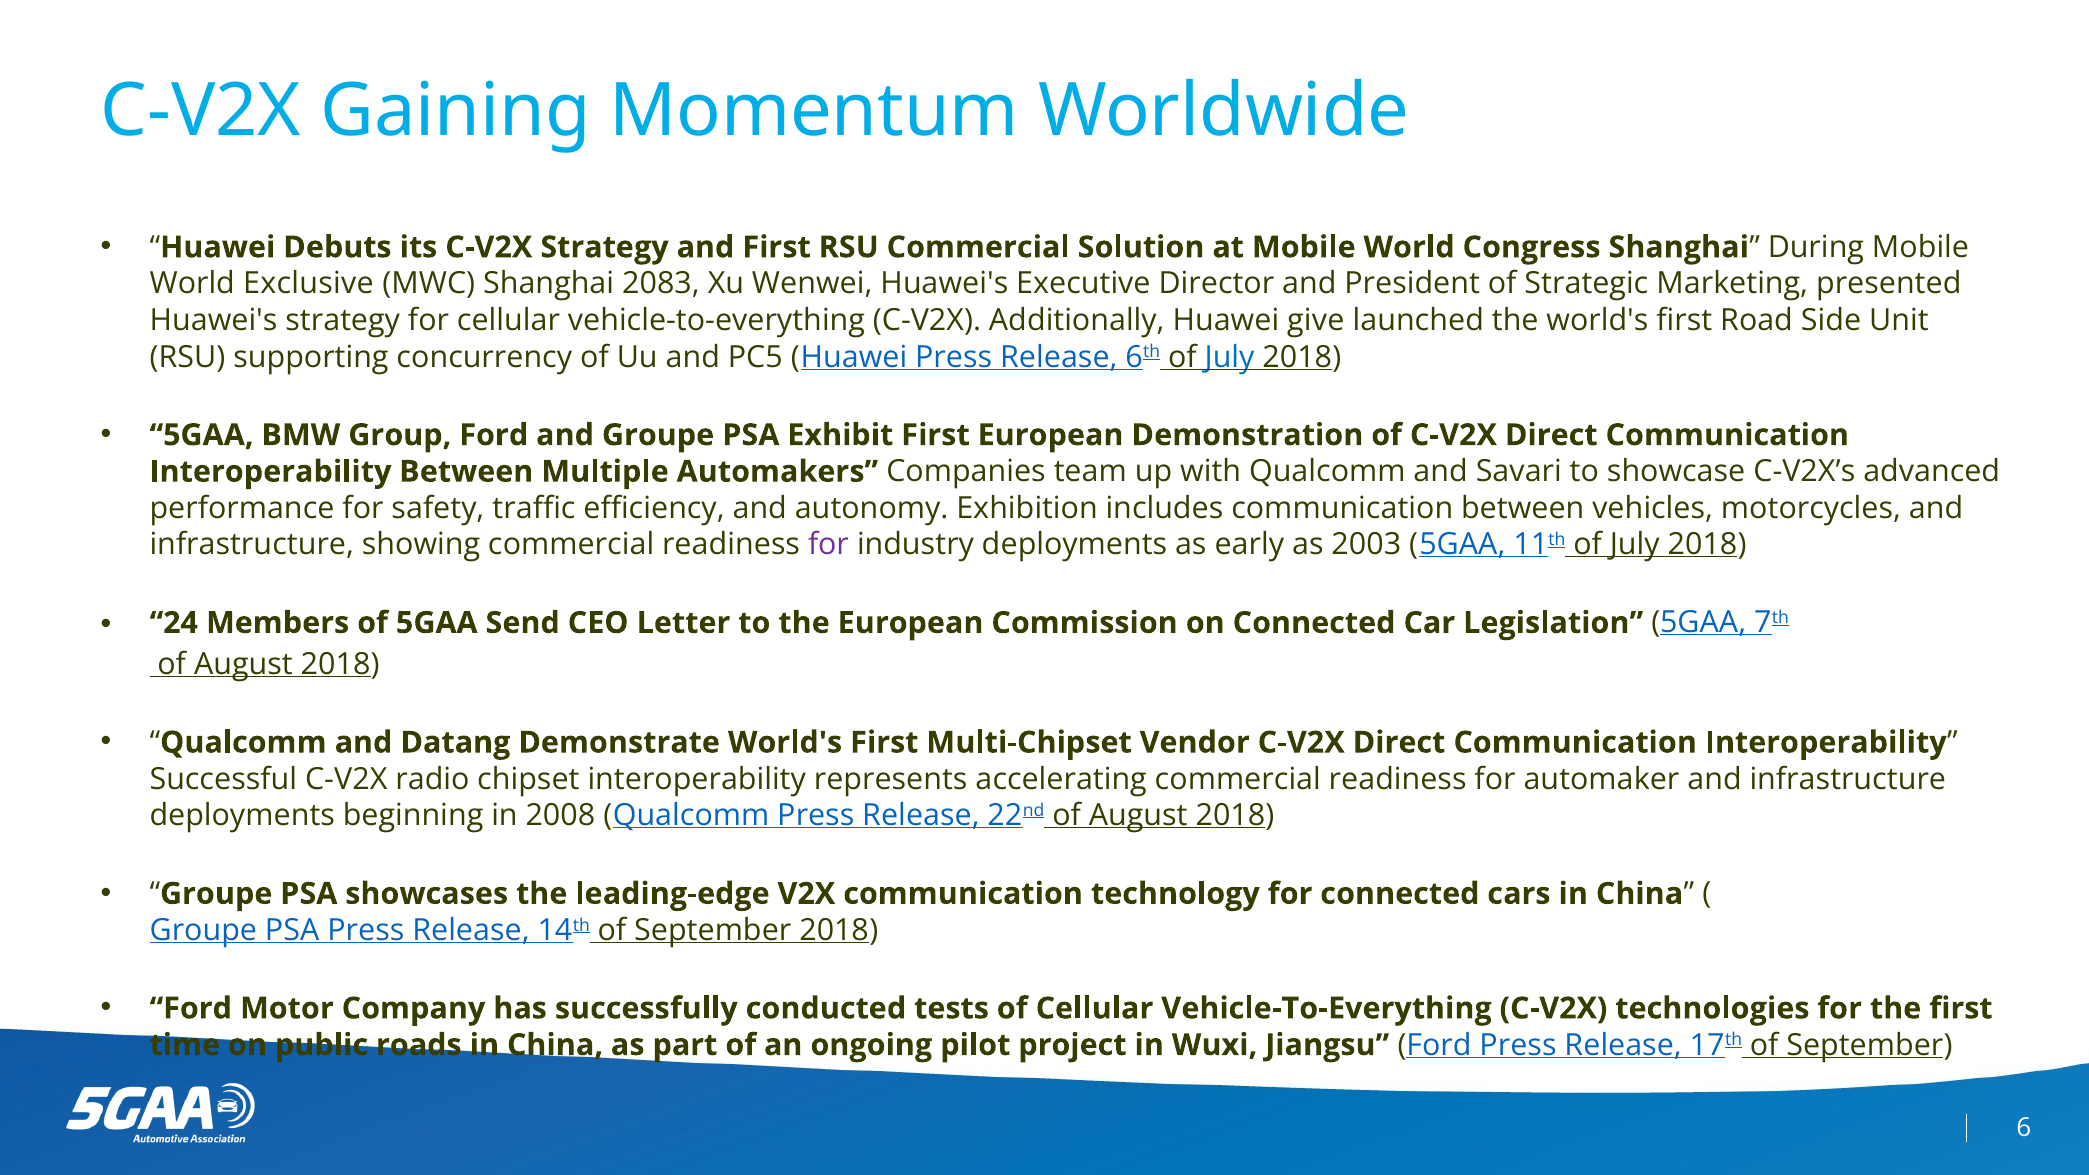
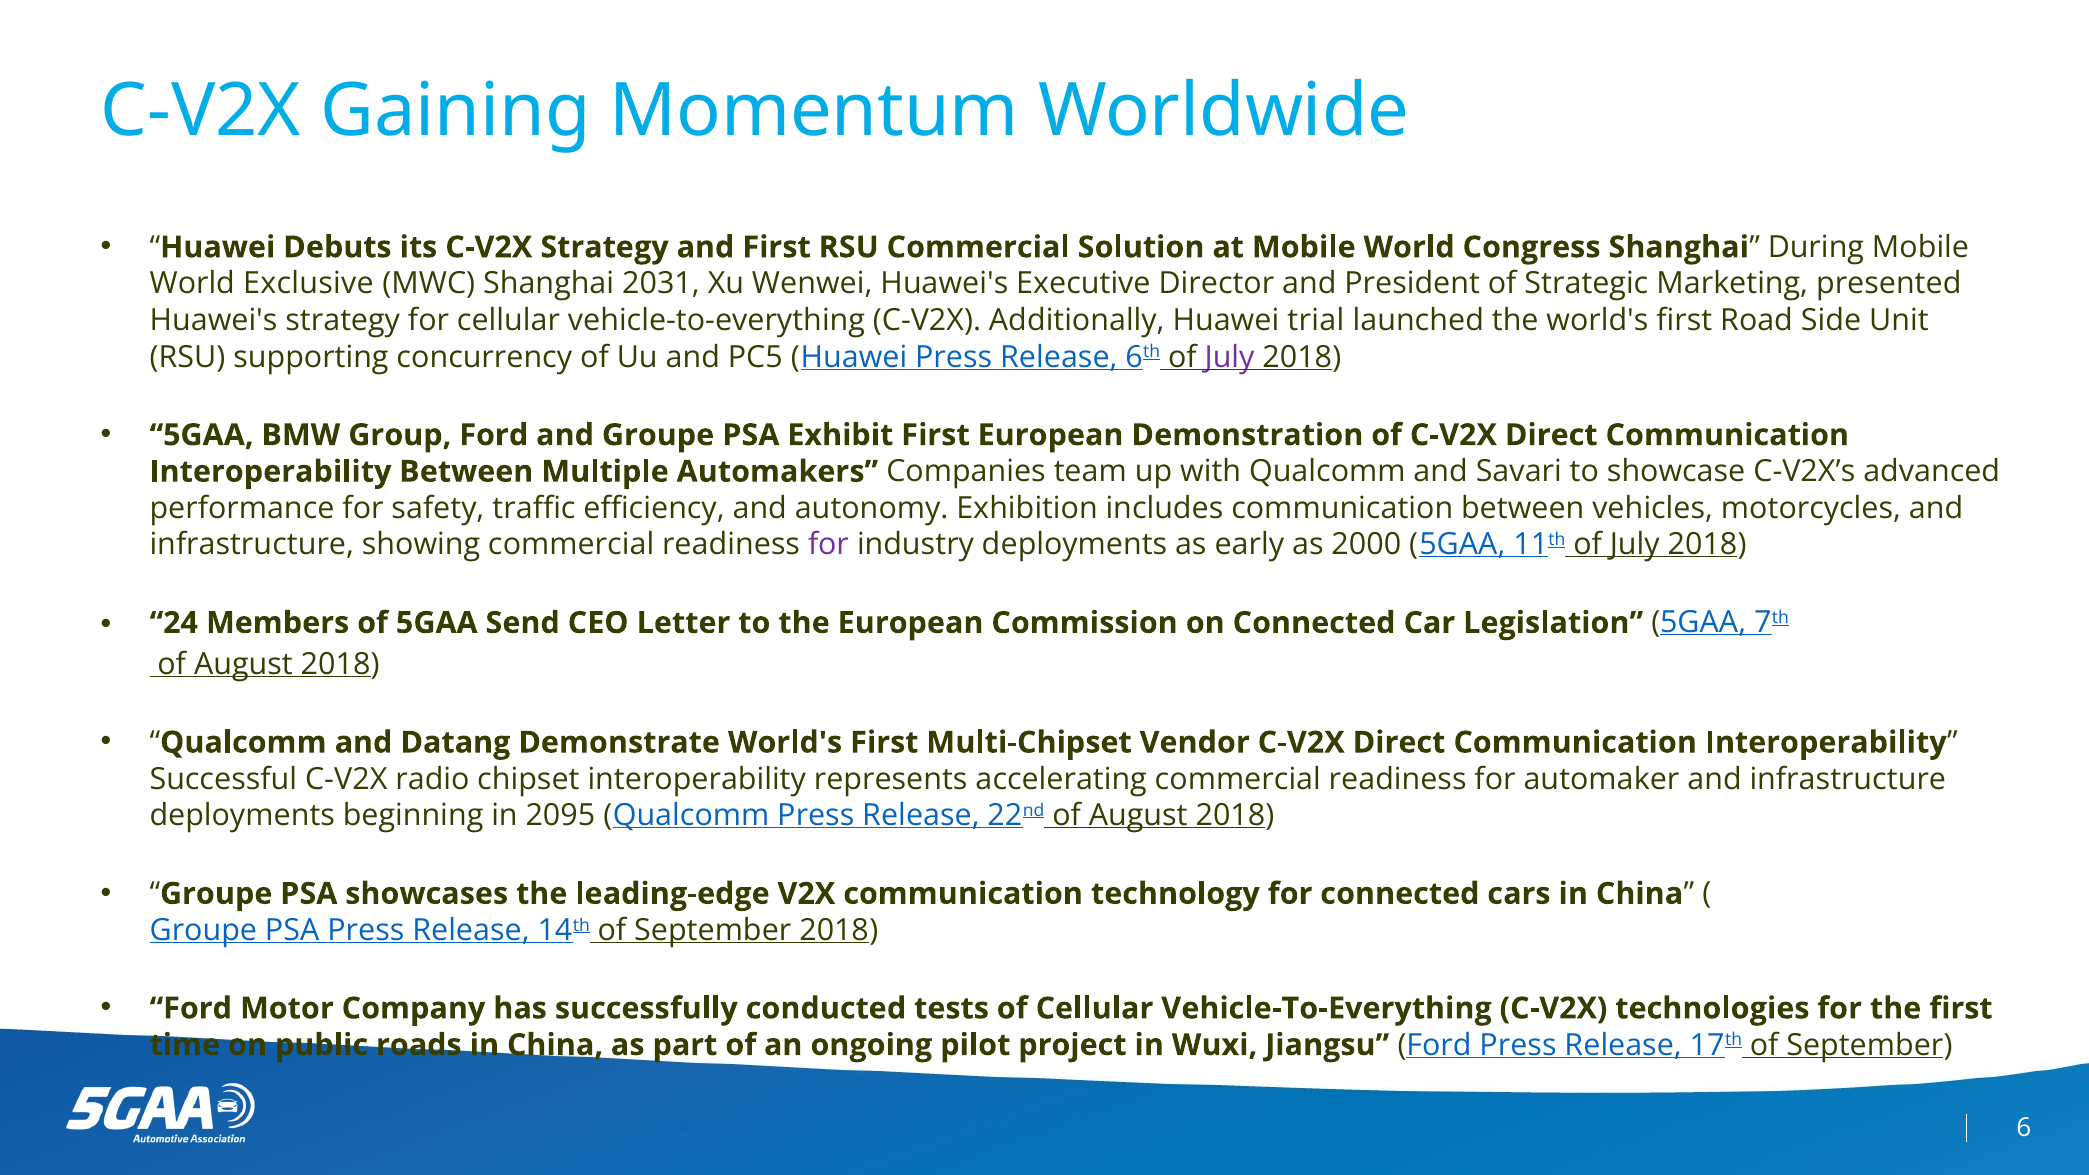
2083: 2083 -> 2031
give: give -> trial
July at (1229, 357) colour: blue -> purple
2003: 2003 -> 2000
2008: 2008 -> 2095
